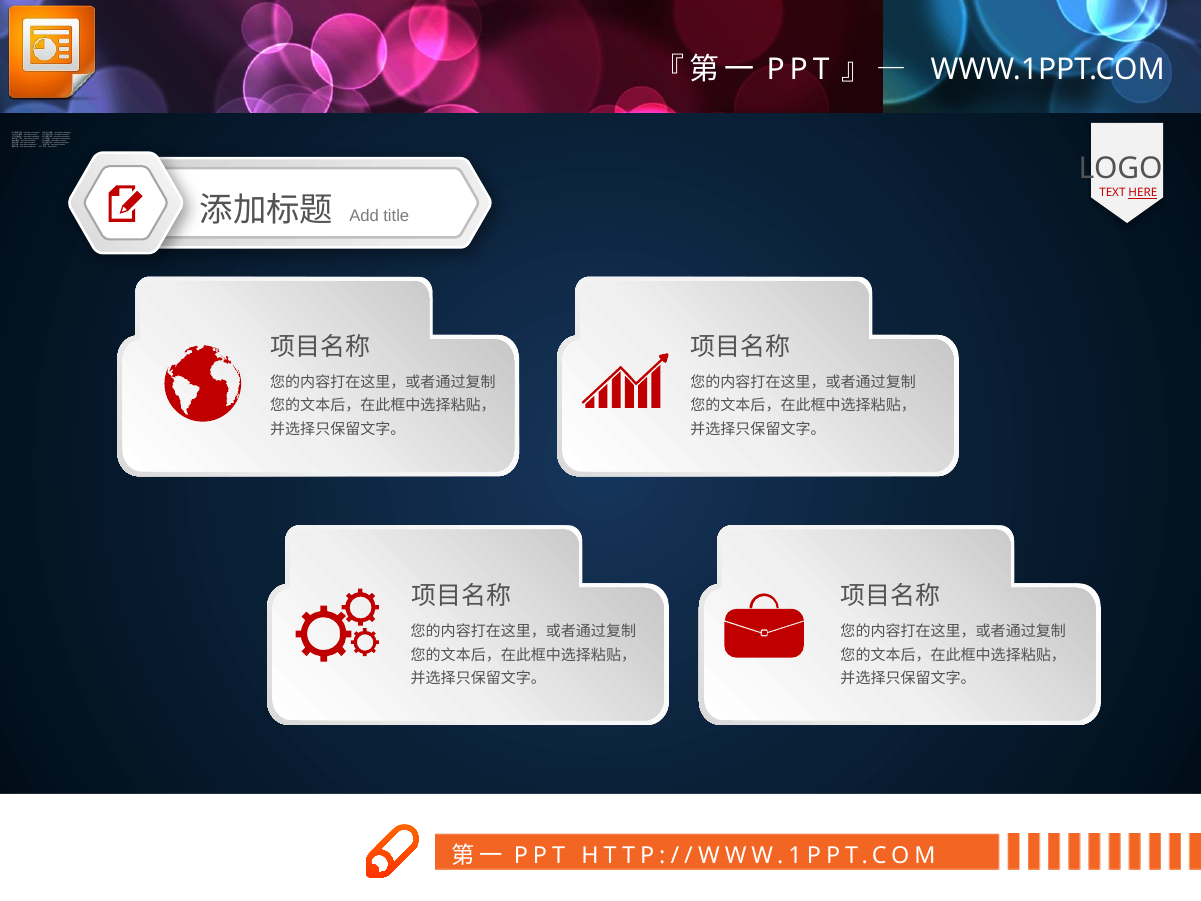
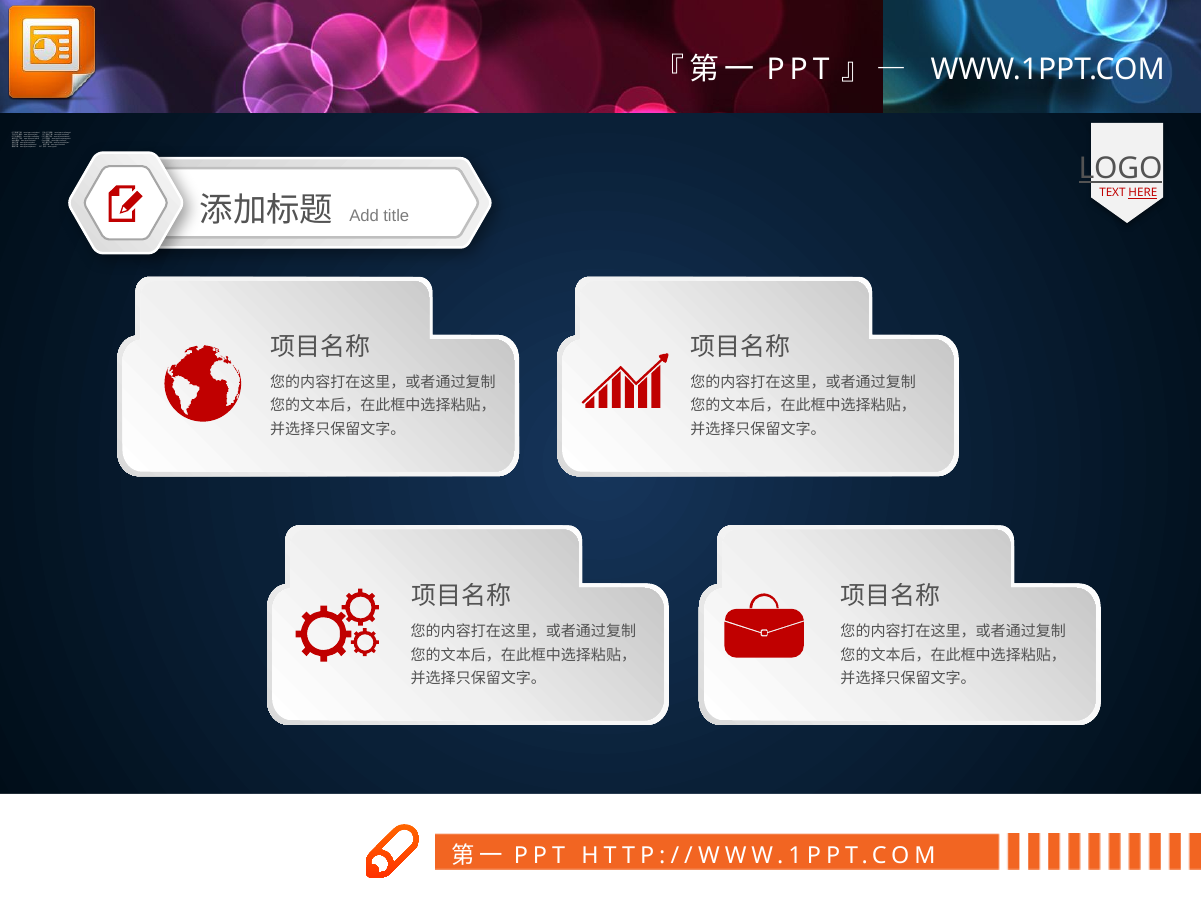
LOGO underline: none -> present
